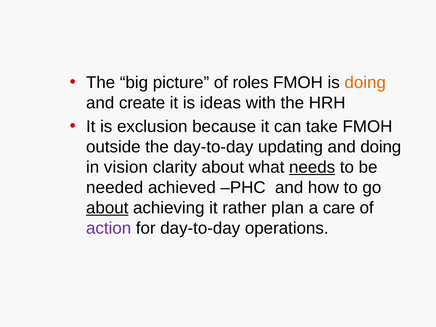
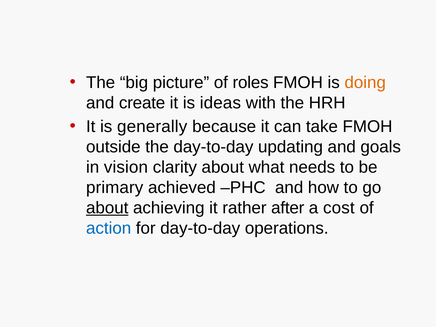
exclusion: exclusion -> generally
and doing: doing -> goals
needs underline: present -> none
needed: needed -> primary
plan: plan -> after
care: care -> cost
action colour: purple -> blue
